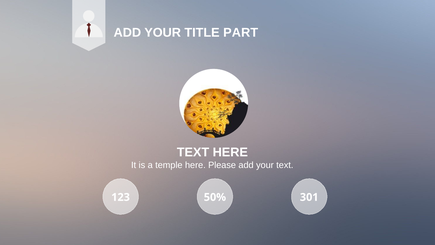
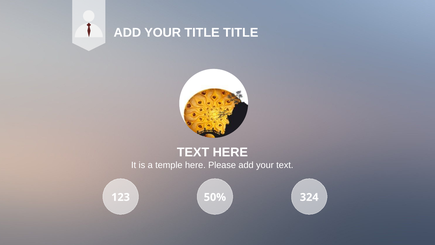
TITLE PART: PART -> TITLE
301: 301 -> 324
